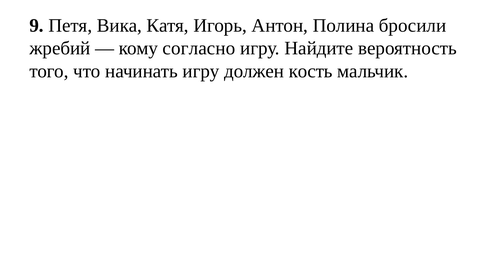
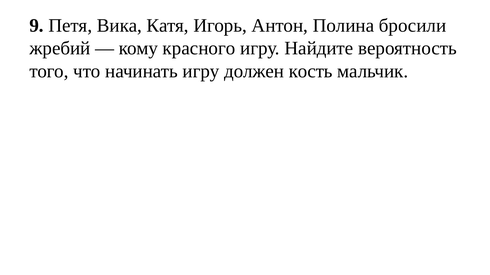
согласно: согласно -> красного
